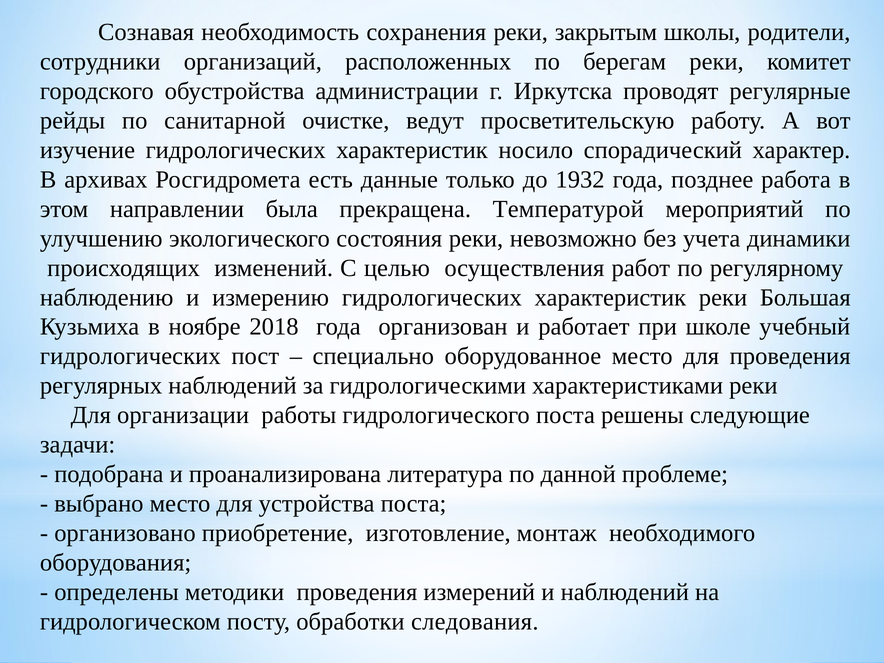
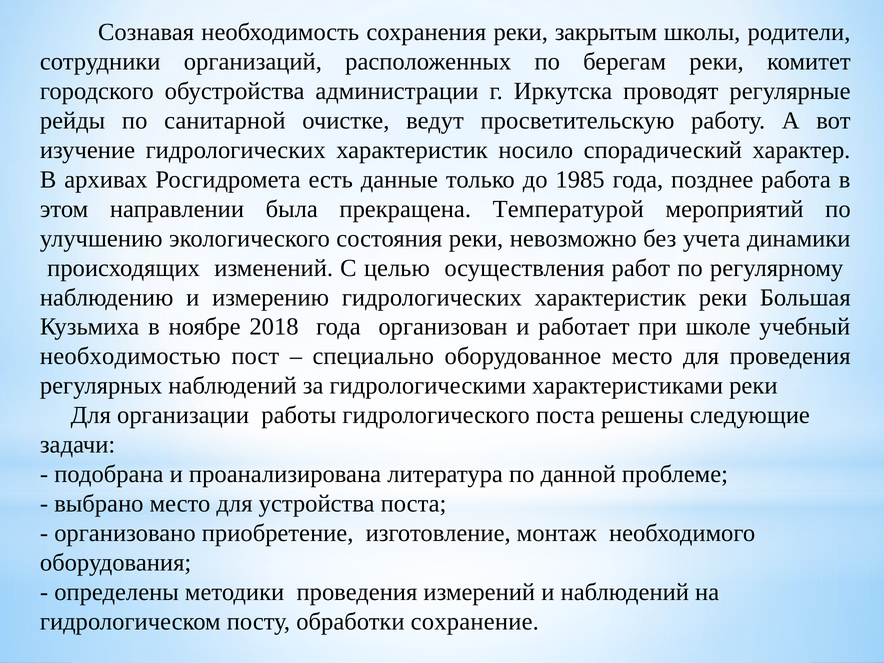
1932: 1932 -> 1985
гидрологических at (130, 356): гидрологических -> необходимостью
следования: следования -> сохранение
